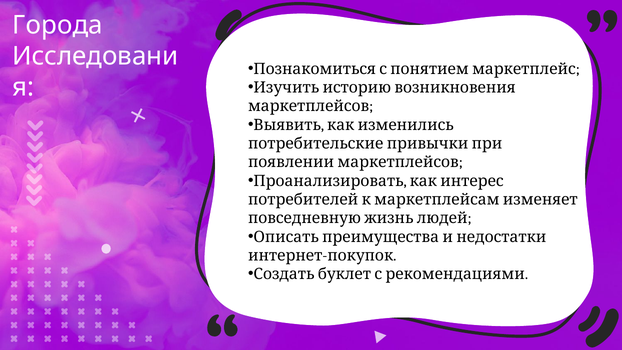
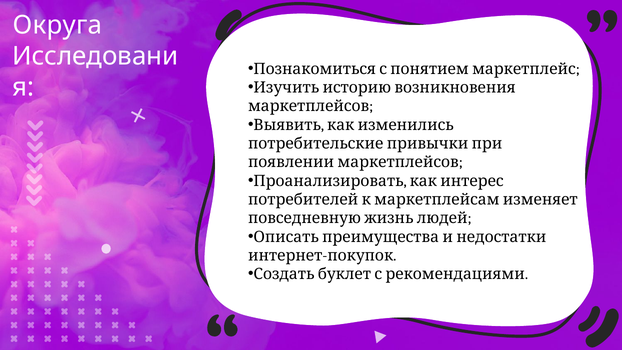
Города: Города -> Округа
